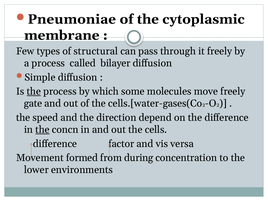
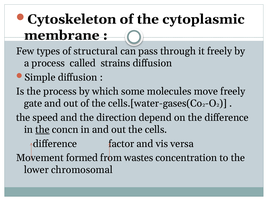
Pneumoniae: Pneumoniae -> Cytoskeleton
bilayer: bilayer -> strains
the at (34, 91) underline: present -> none
during: during -> wastes
environments: environments -> chromosomal
